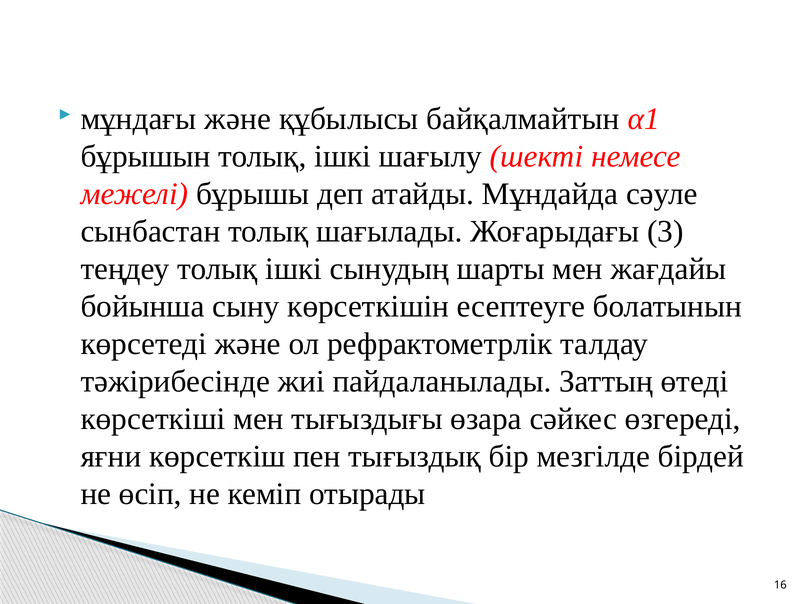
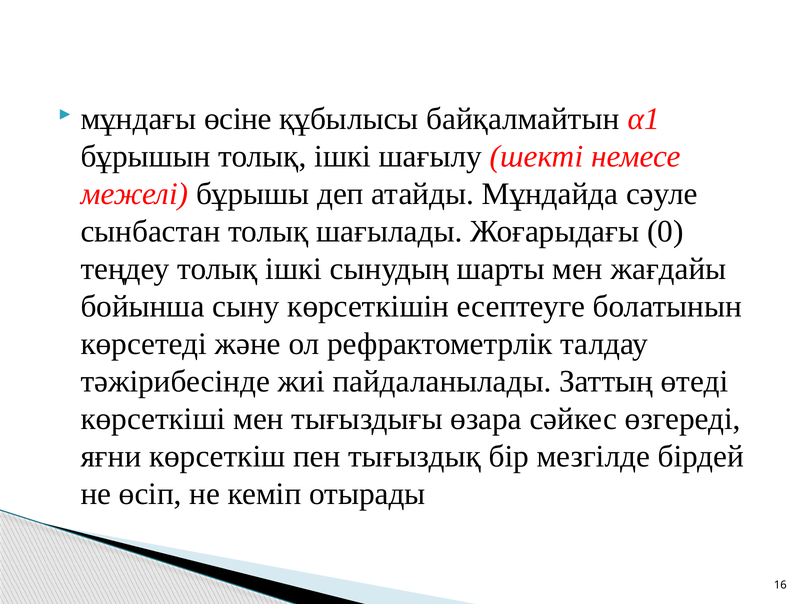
мұндағы және: және -> өсіне
3: 3 -> 0
